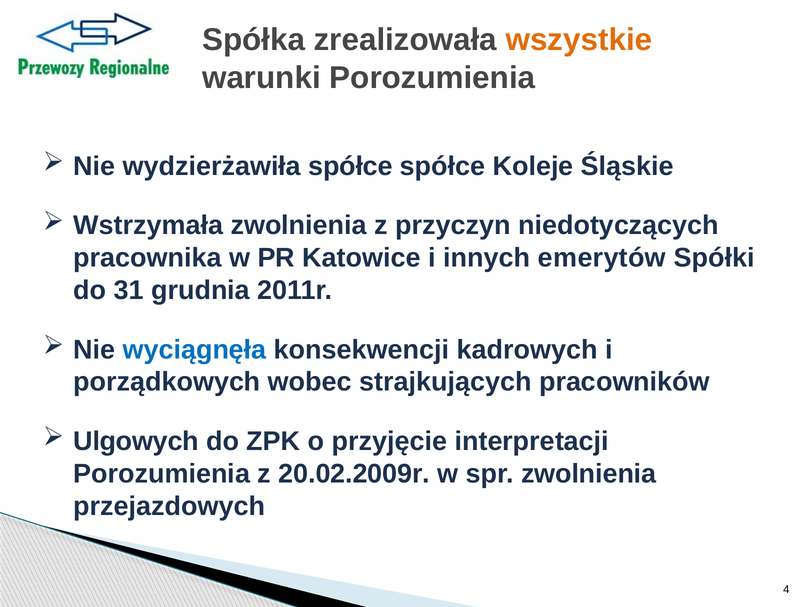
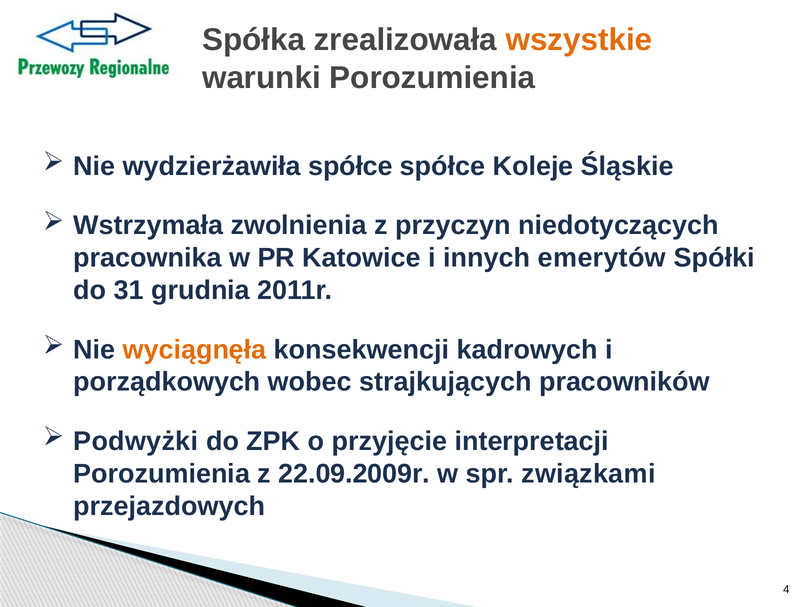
wyciągnęła colour: blue -> orange
Ulgowych: Ulgowych -> Podwyżki
20.02.2009r: 20.02.2009r -> 22.09.2009r
spr zwolnienia: zwolnienia -> związkami
